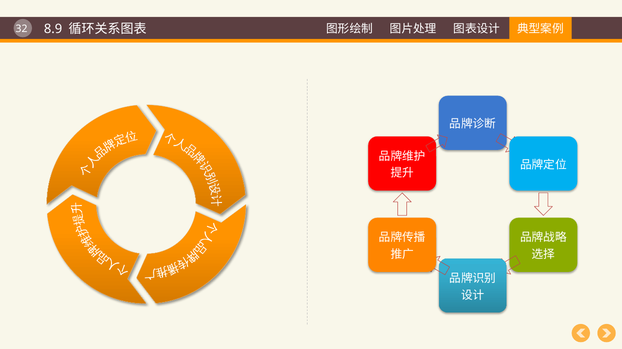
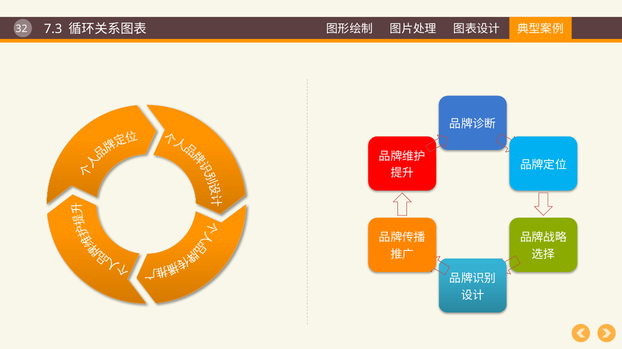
8.9: 8.9 -> 7.3
